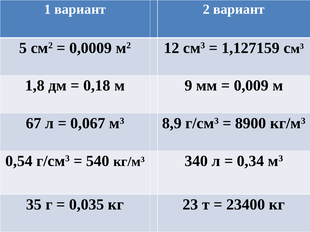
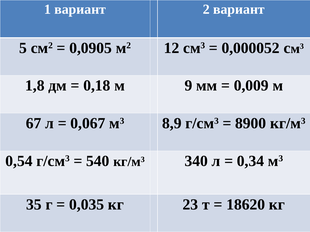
0,0009: 0,0009 -> 0,0905
1,127159: 1,127159 -> 0,000052
23400: 23400 -> 18620
